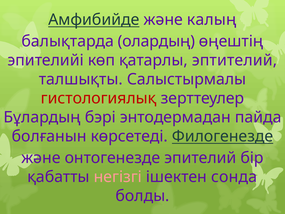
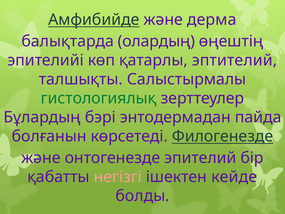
калың: калың -> дерма
гистологиялық colour: red -> green
сонда: сонда -> кейде
